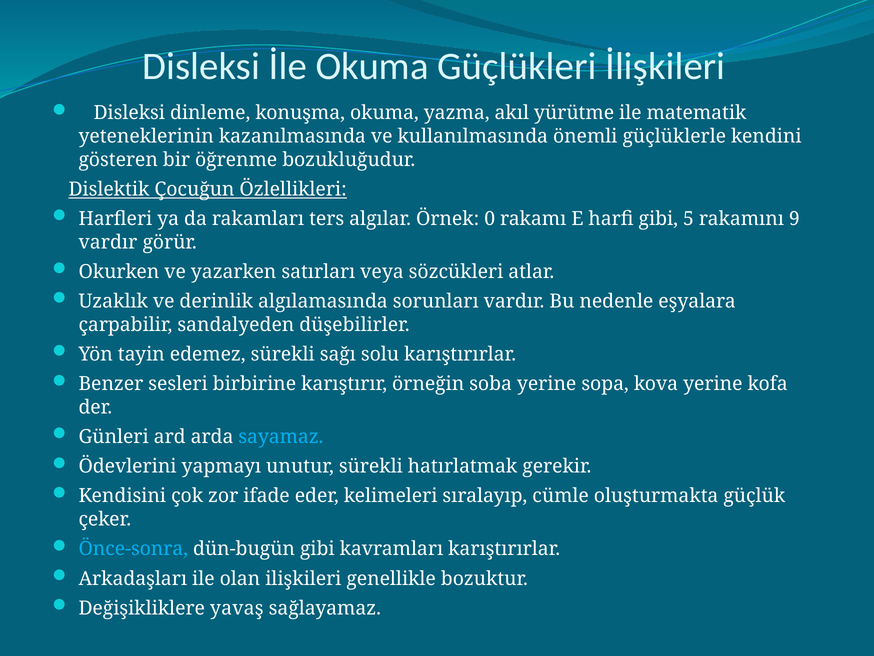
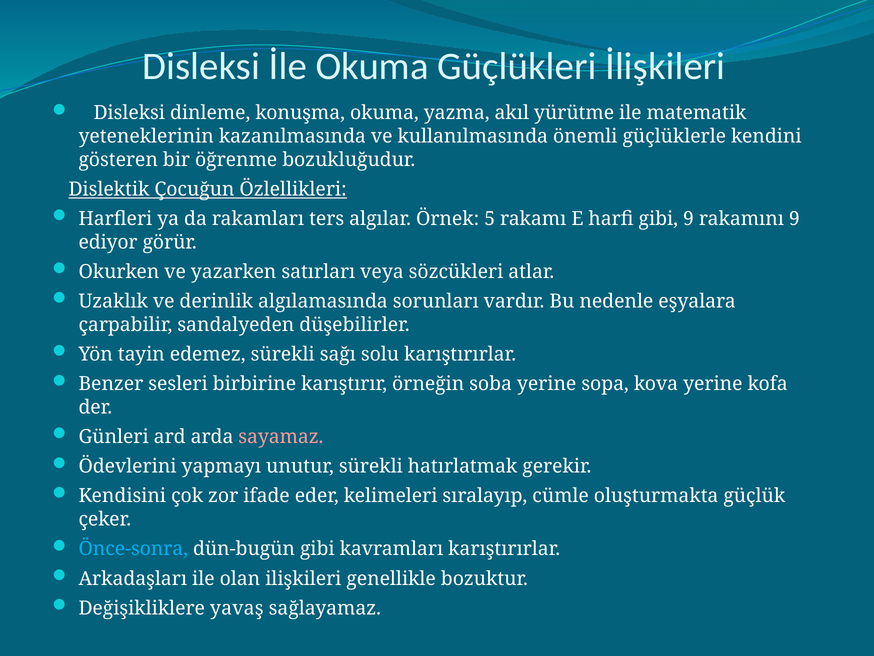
0: 0 -> 5
gibi 5: 5 -> 9
vardır at (108, 242): vardır -> ediyor
sayamaz colour: light blue -> pink
